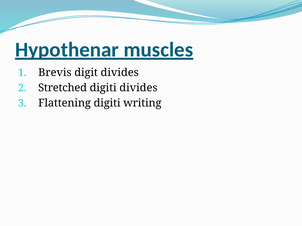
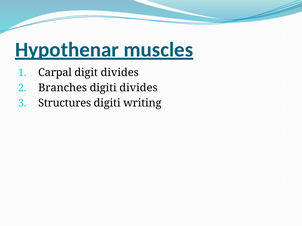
Brevis: Brevis -> Carpal
Stretched: Stretched -> Branches
Flattening: Flattening -> Structures
